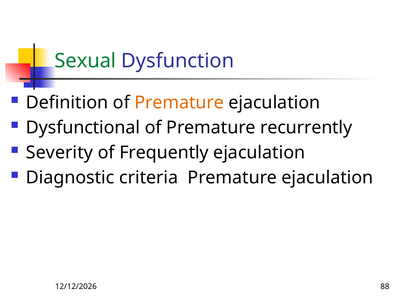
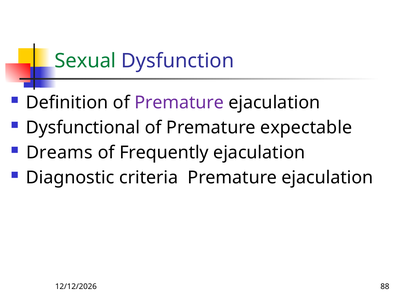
Premature at (179, 103) colour: orange -> purple
recurrently: recurrently -> expectable
Severity: Severity -> Dreams
